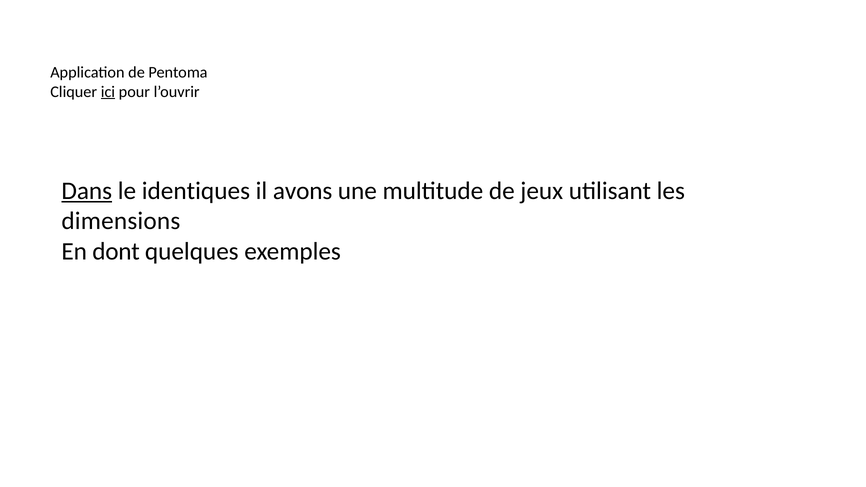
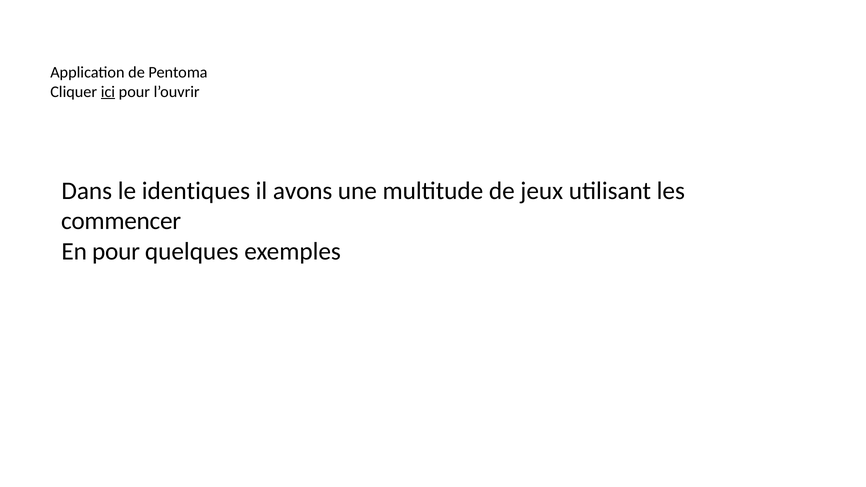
Dans underline: present -> none
dimensions: dimensions -> commencer
En dont: dont -> pour
